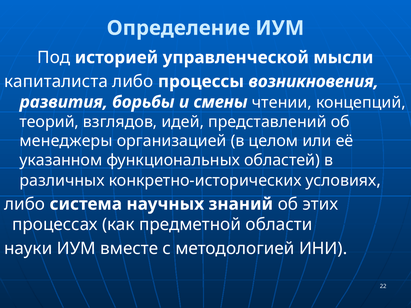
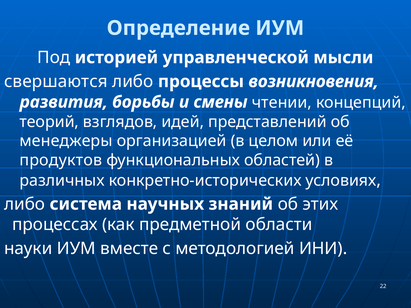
капиталиста: капиталиста -> свершаются
указанном: указанном -> продуктов
